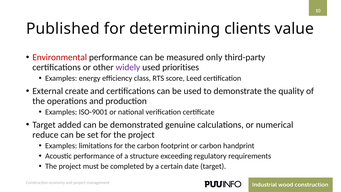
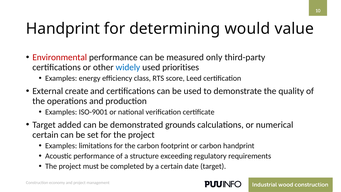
Published at (63, 29): Published -> Handprint
clients: clients -> would
widely colour: purple -> blue
genuine: genuine -> grounds
reduce at (45, 135): reduce -> certain
